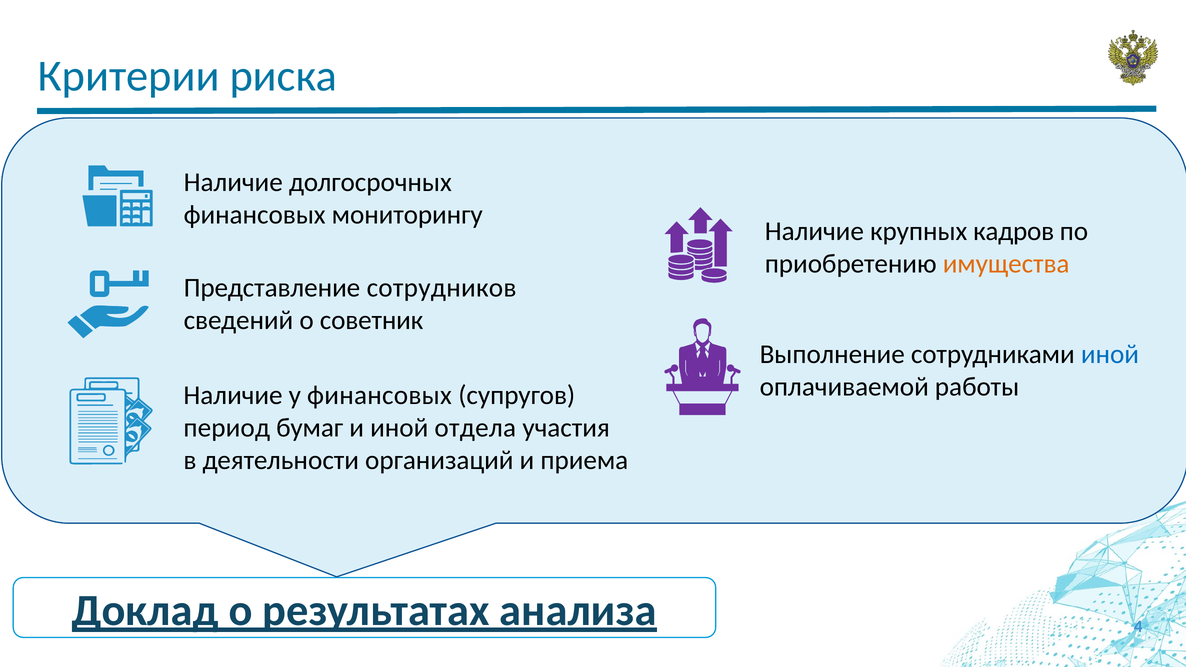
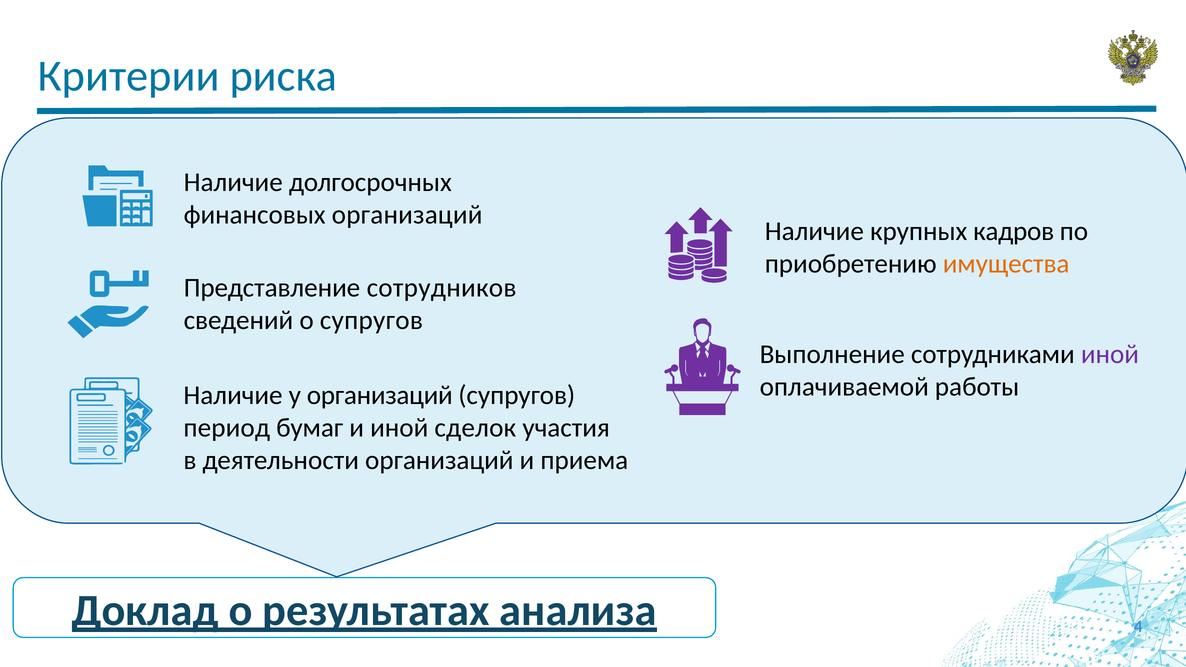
финансовых мониторингу: мониторингу -> организаций
о советник: советник -> супругов
иной at (1110, 354) colour: blue -> purple
у финансовых: финансовых -> организаций
отдела: отдела -> сделок
